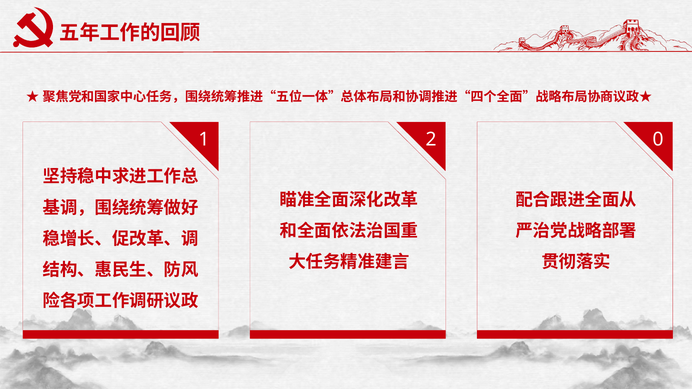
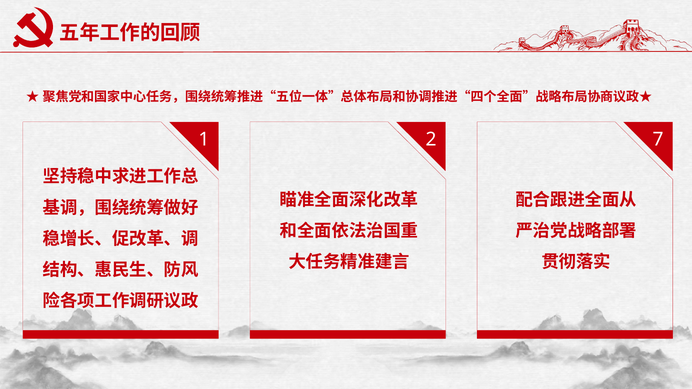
0: 0 -> 7
